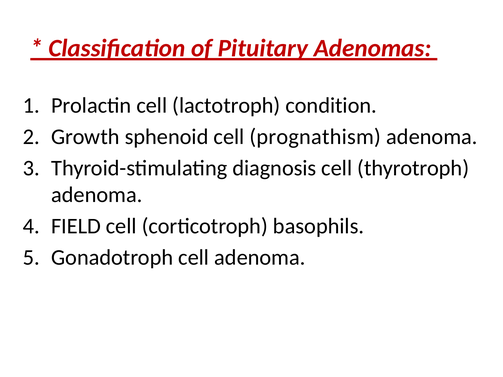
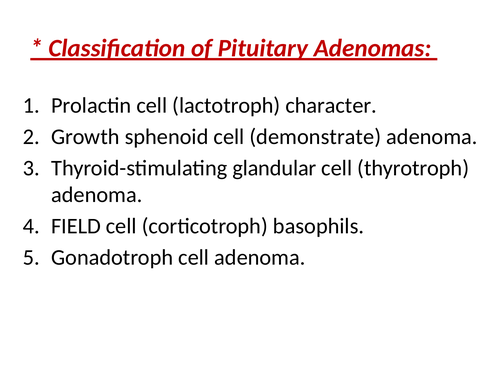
condition: condition -> character
prognathism: prognathism -> demonstrate
diagnosis: diagnosis -> glandular
